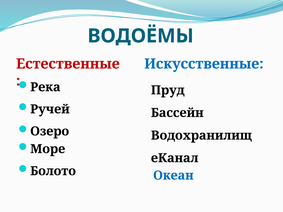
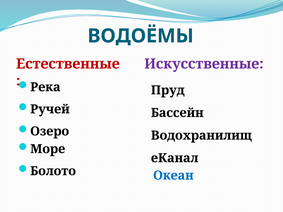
Искусственные colour: blue -> purple
